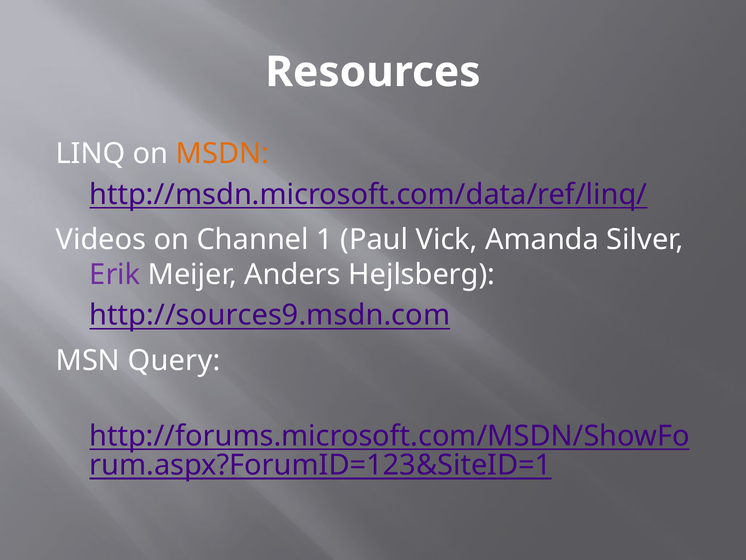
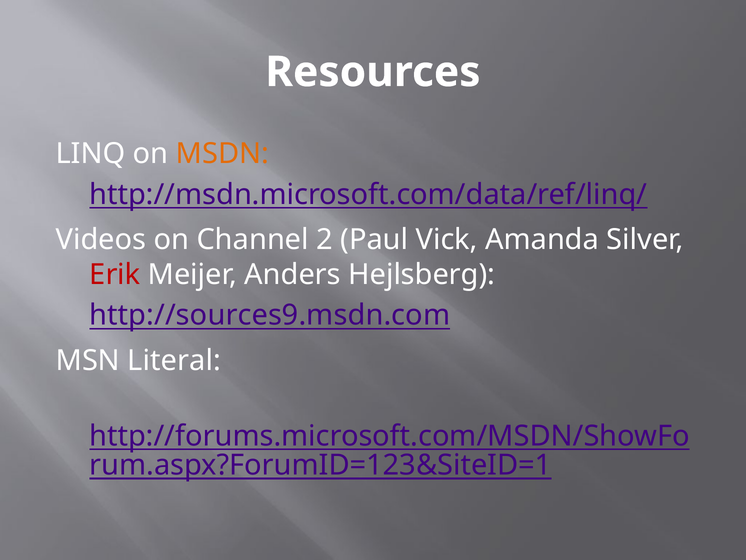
1: 1 -> 2
Erik colour: purple -> red
Query: Query -> Literal
